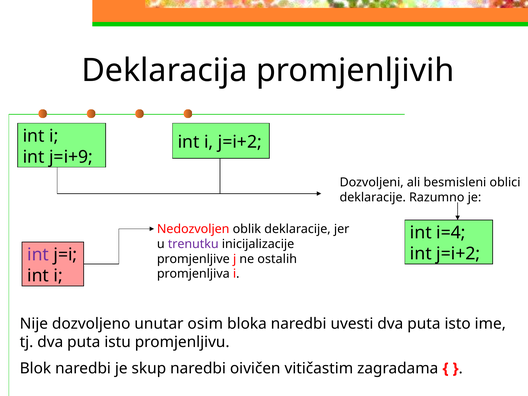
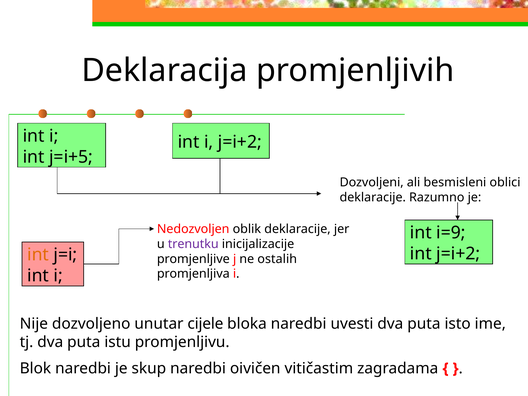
j=i+9: j=i+9 -> j=i+5
i=4: i=4 -> i=9
int at (38, 255) colour: purple -> orange
osim: osim -> cijele
